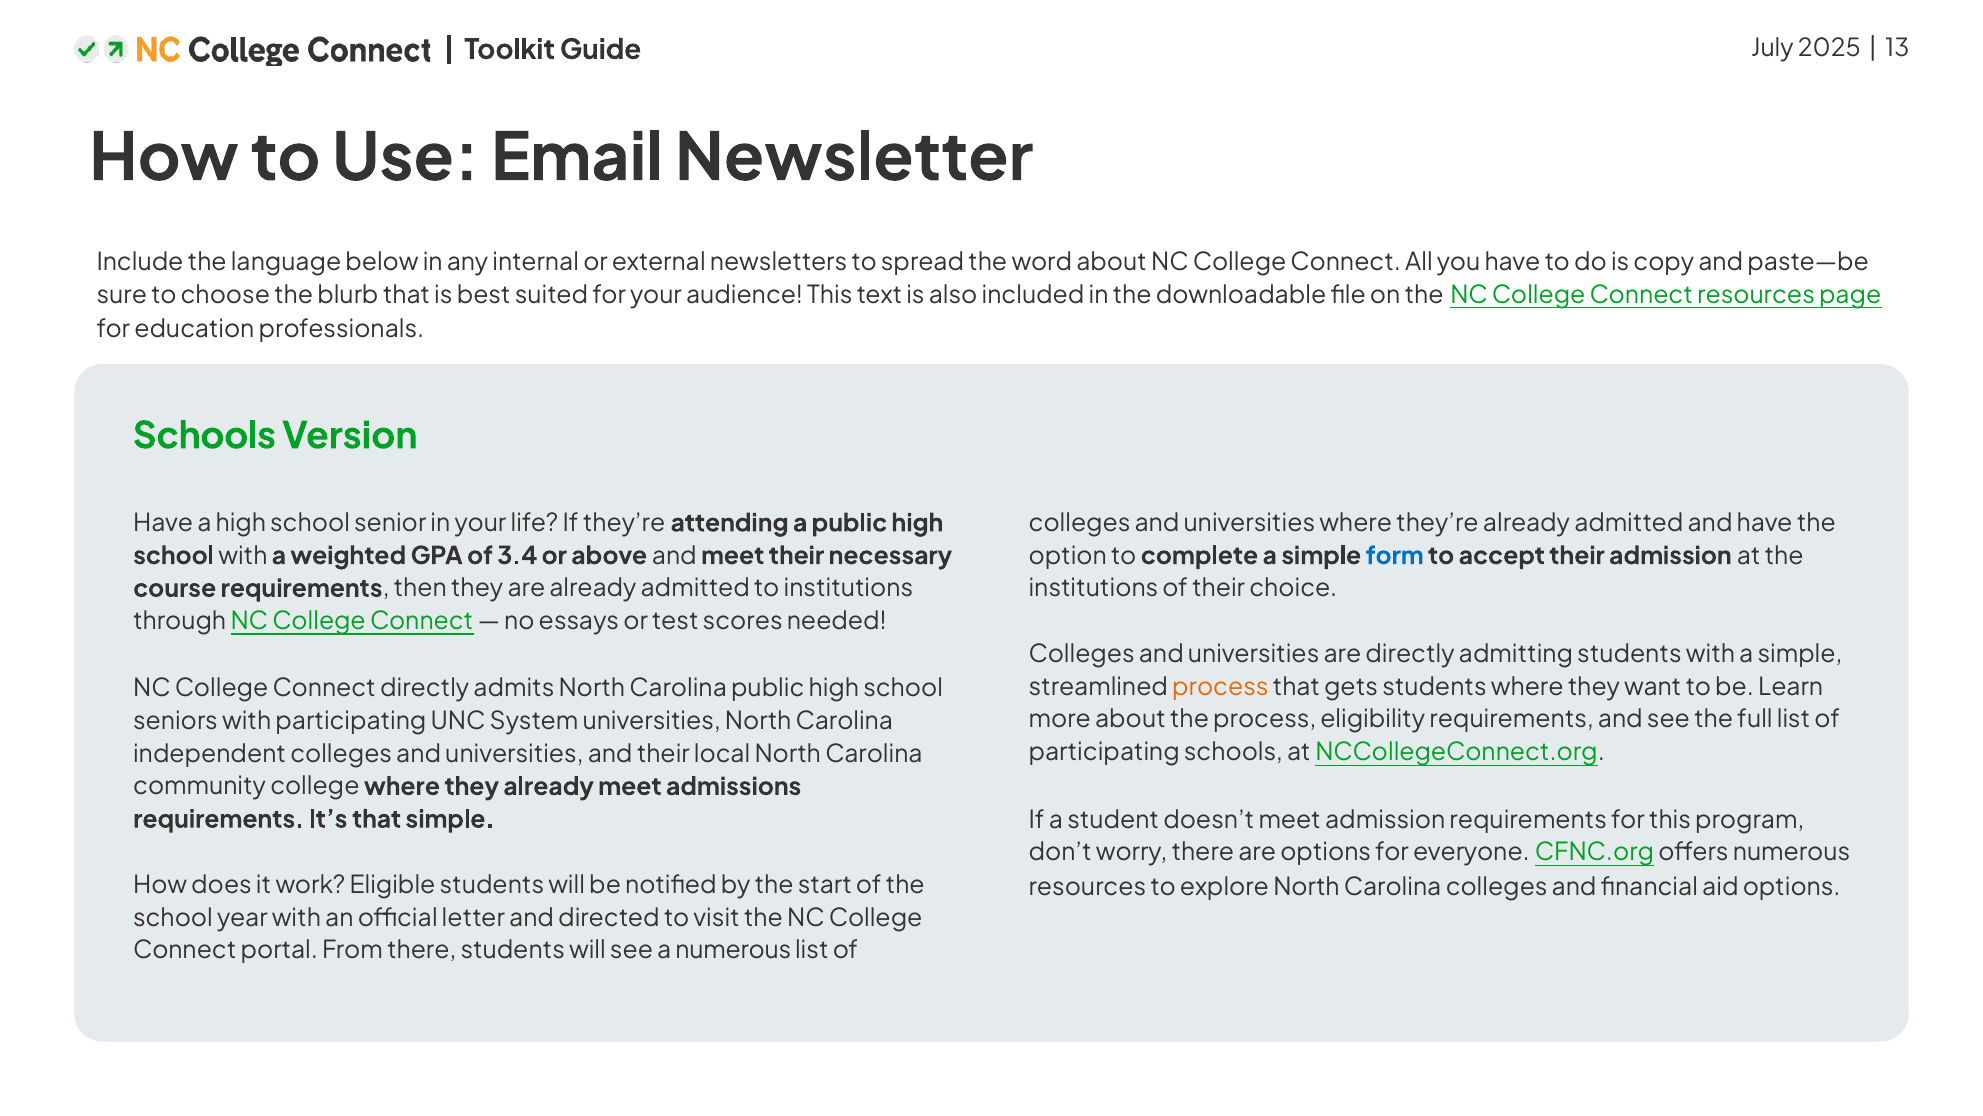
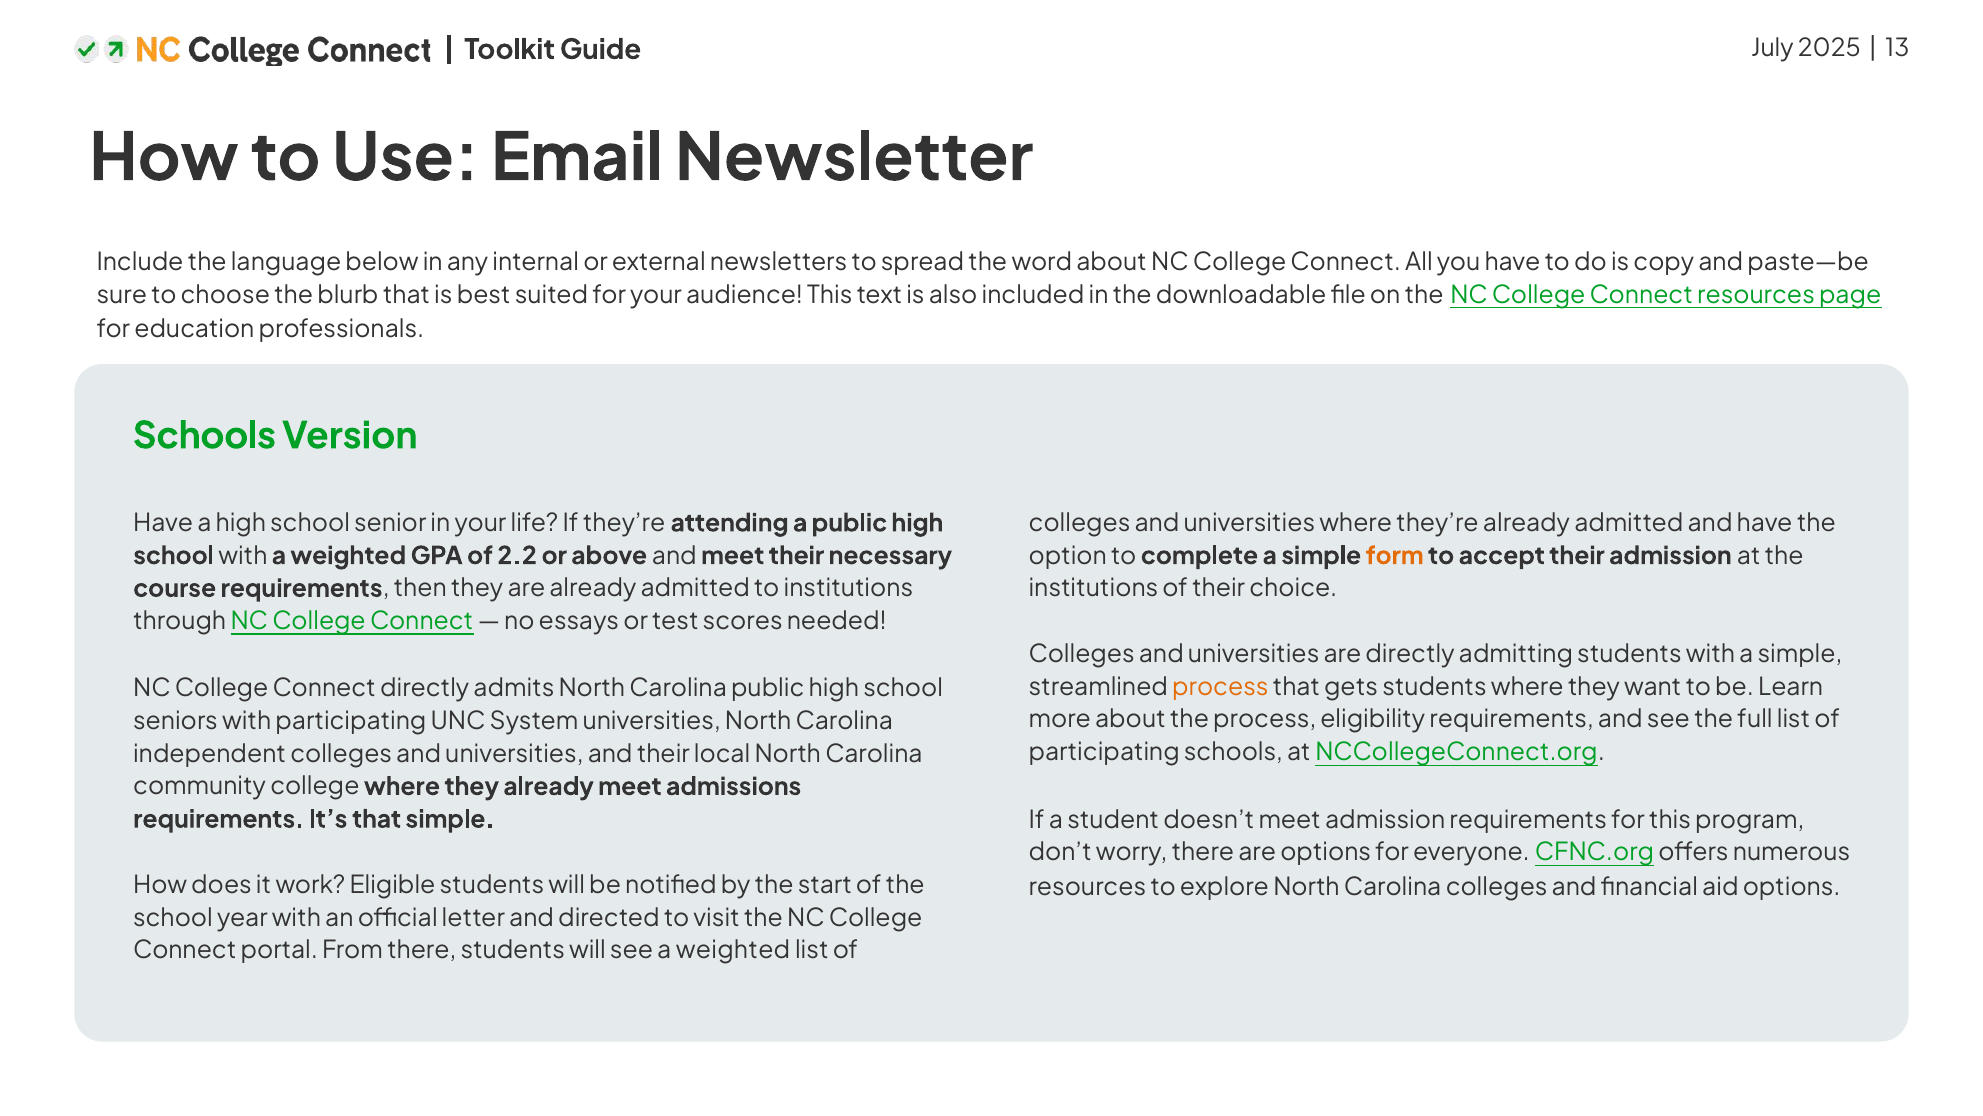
3.4: 3.4 -> 2.2
form colour: blue -> orange
see a numerous: numerous -> weighted
